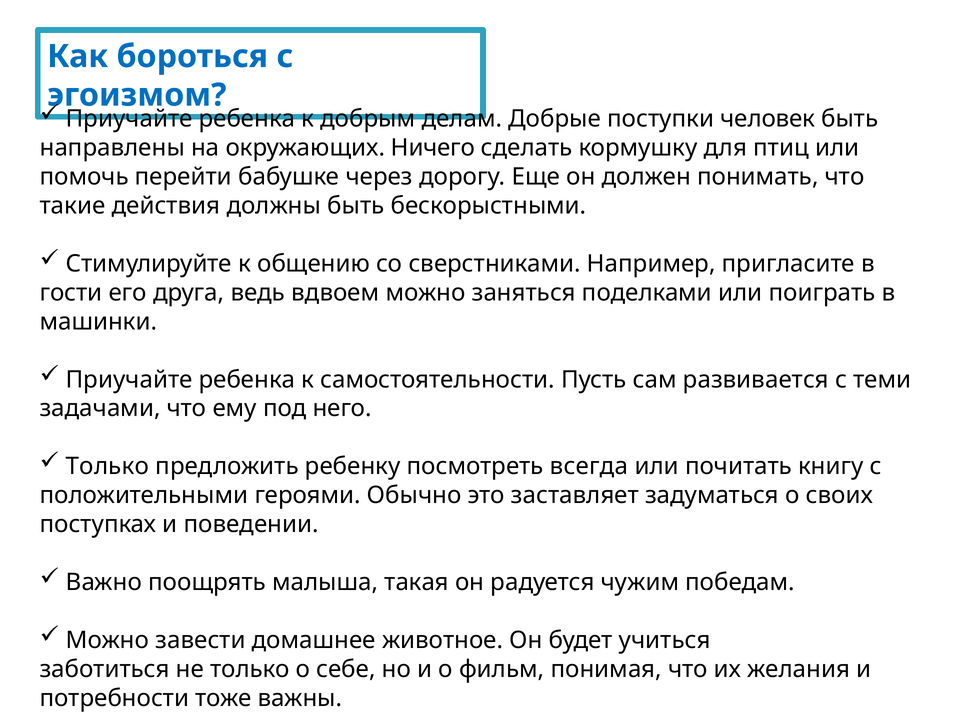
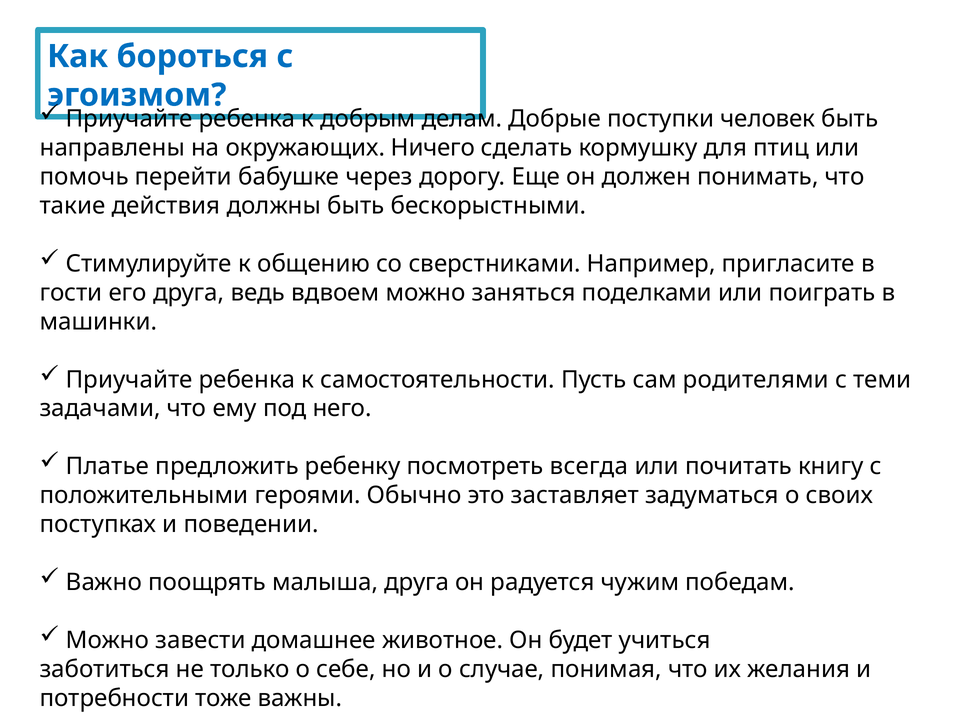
развивается: развивается -> родителями
Только at (107, 467): Только -> Платье
малыша такая: такая -> друга
фильм: фильм -> случае
